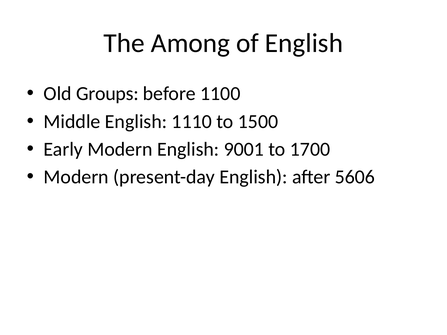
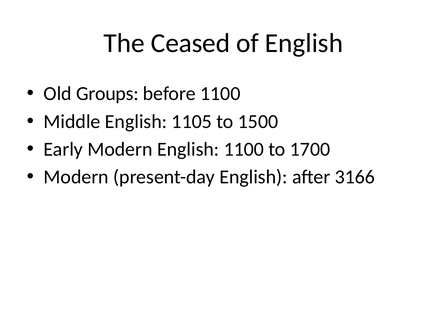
Among: Among -> Ceased
1110: 1110 -> 1105
English 9001: 9001 -> 1100
5606: 5606 -> 3166
